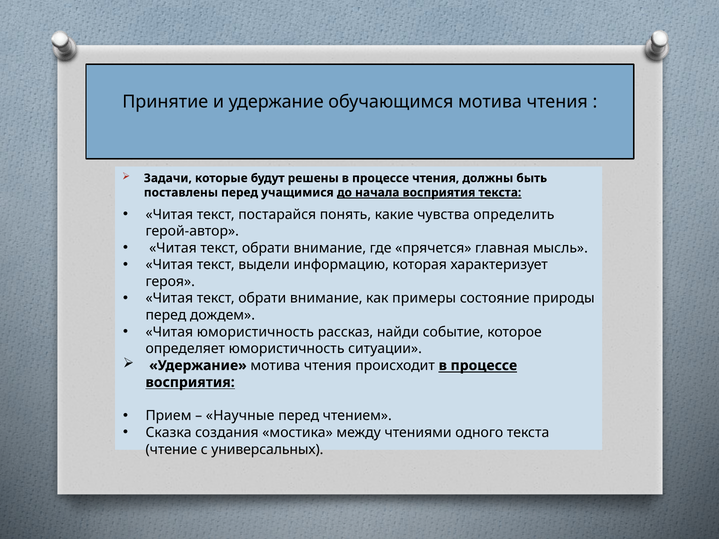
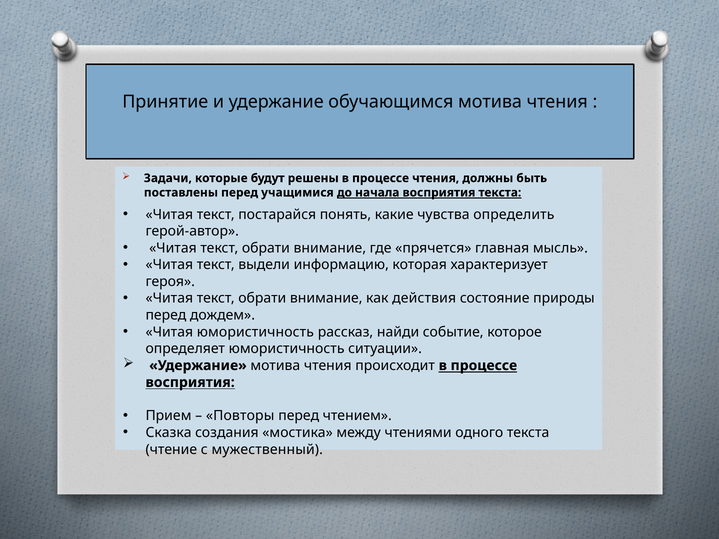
примеры: примеры -> действия
Научные: Научные -> Повторы
универсальных: универсальных -> мужественный
